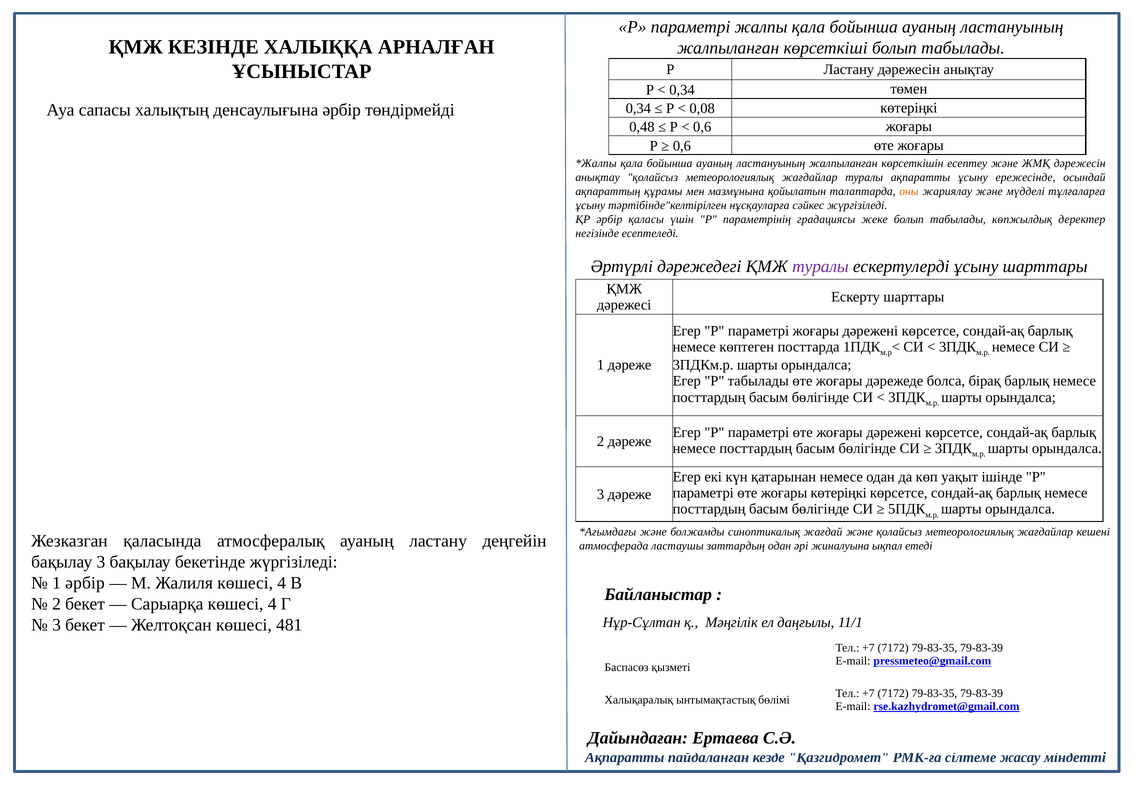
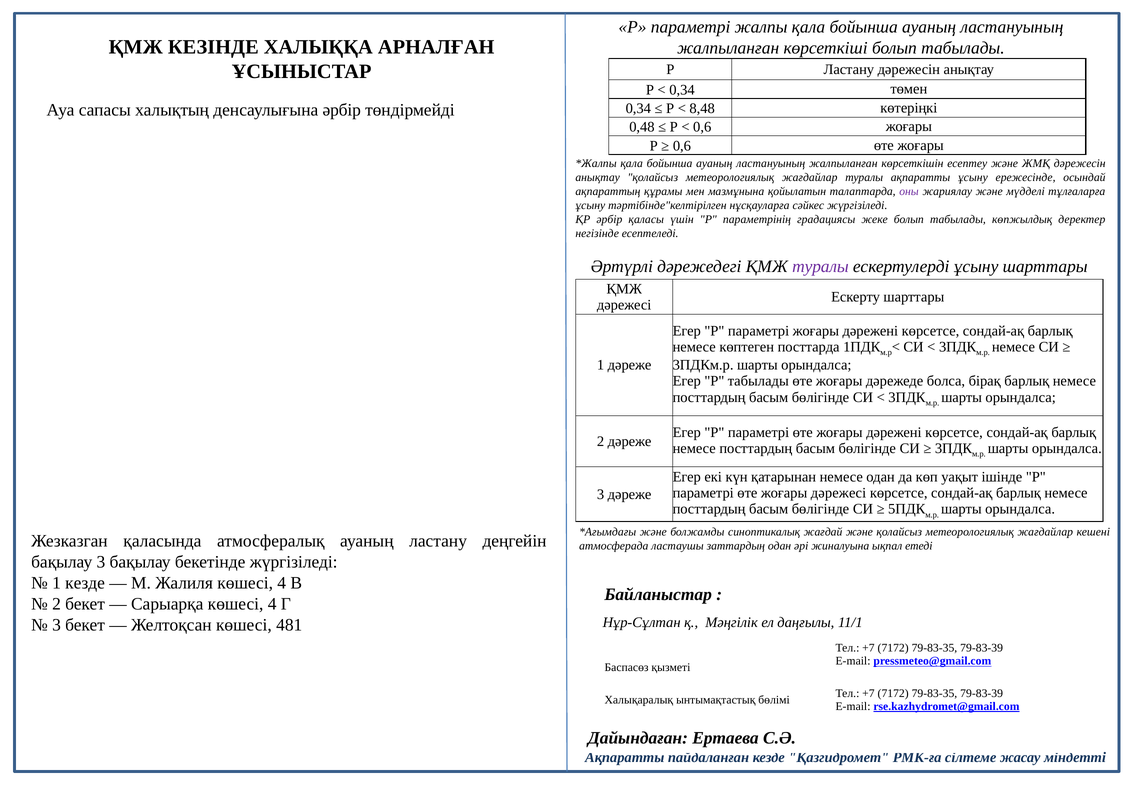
0,08: 0,08 -> 8,48
оны colour: orange -> purple
жоғары көтеріңкі: көтеріңкі -> дәрежесі
1 әрбір: әрбір -> кезде
